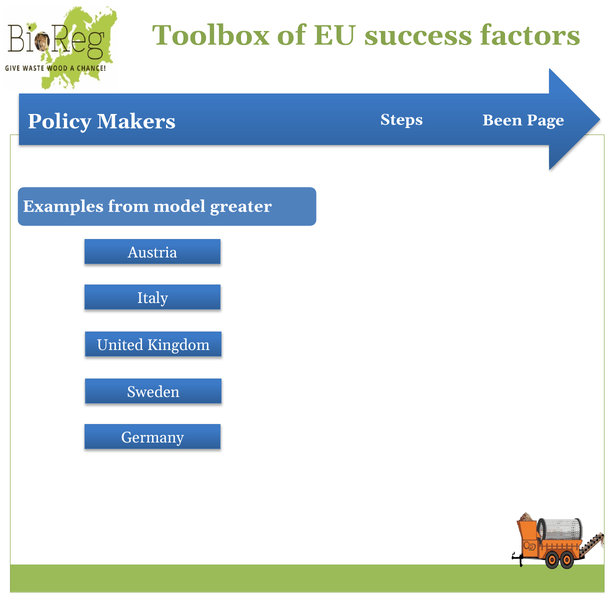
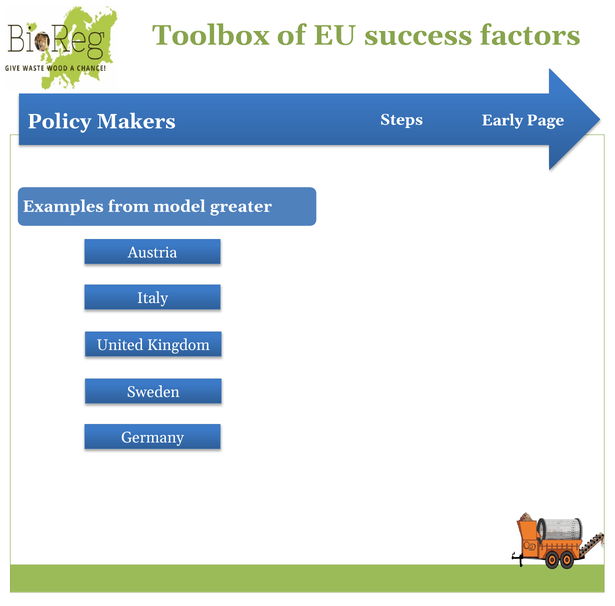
Been: Been -> Early
